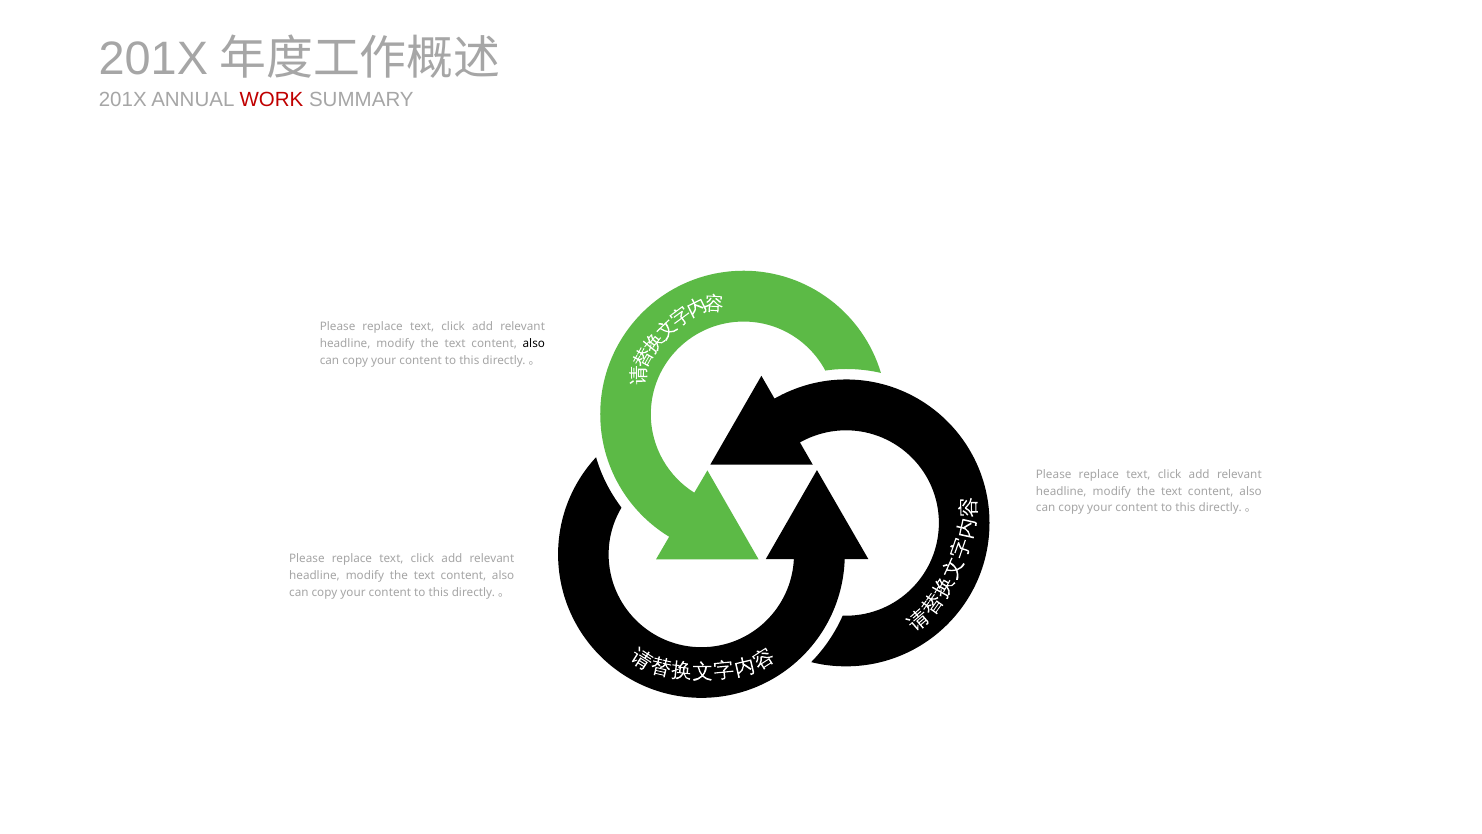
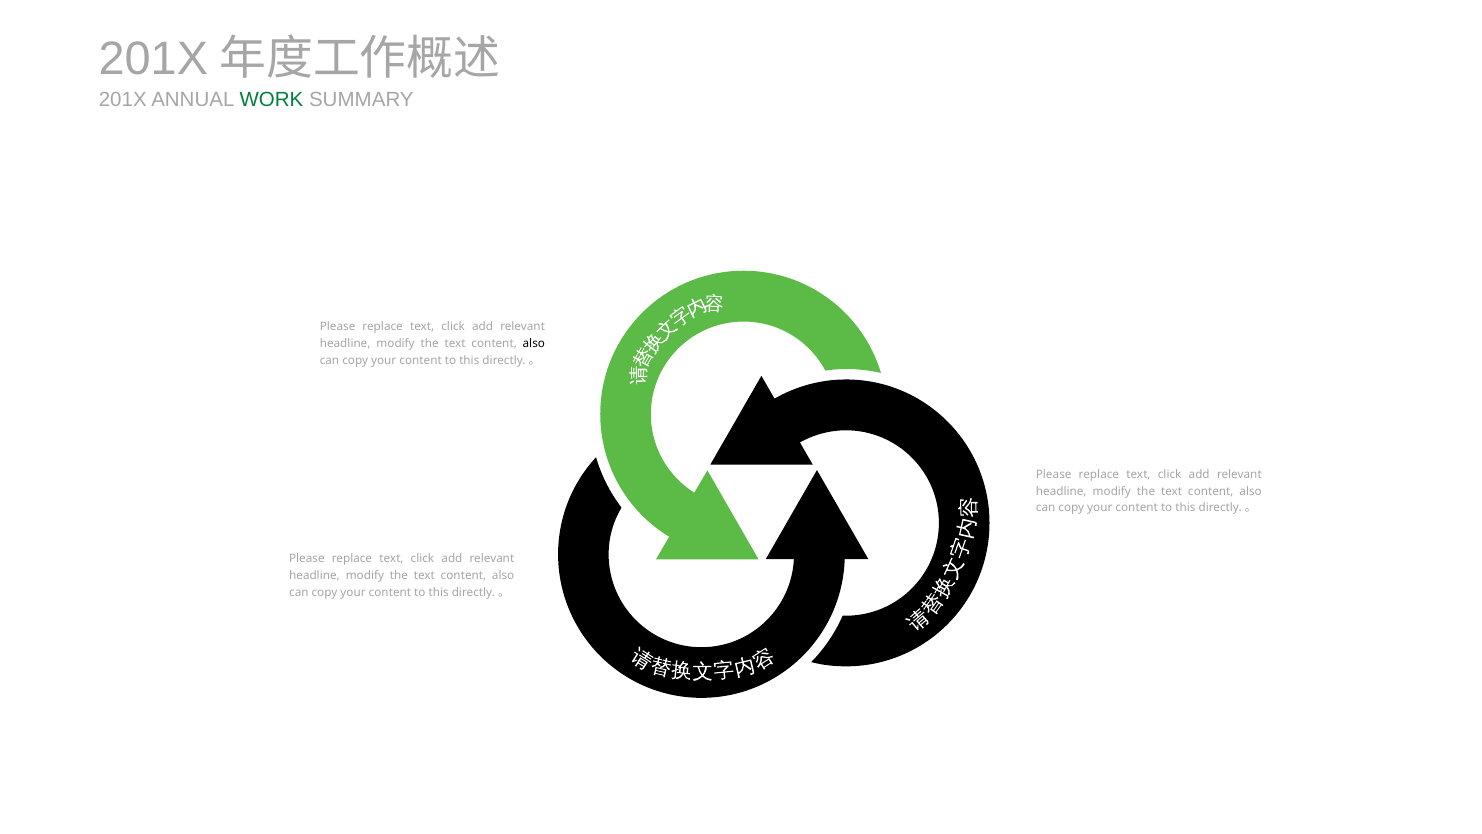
WORK colour: red -> green
